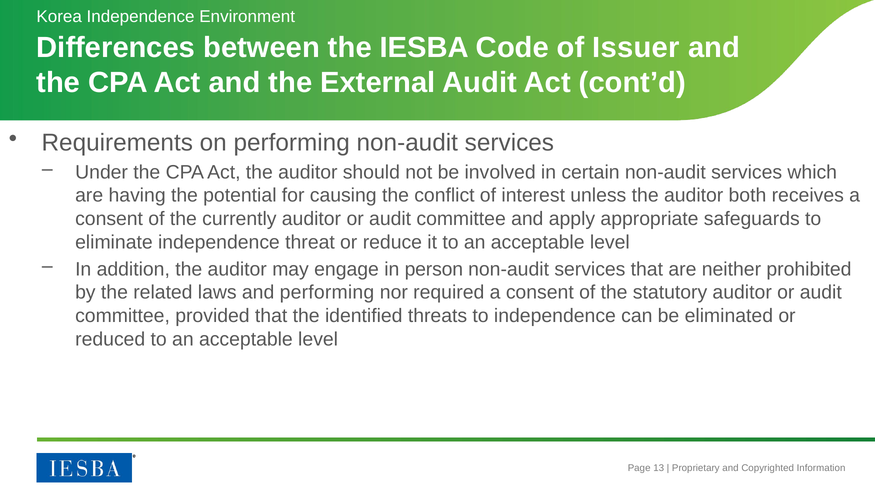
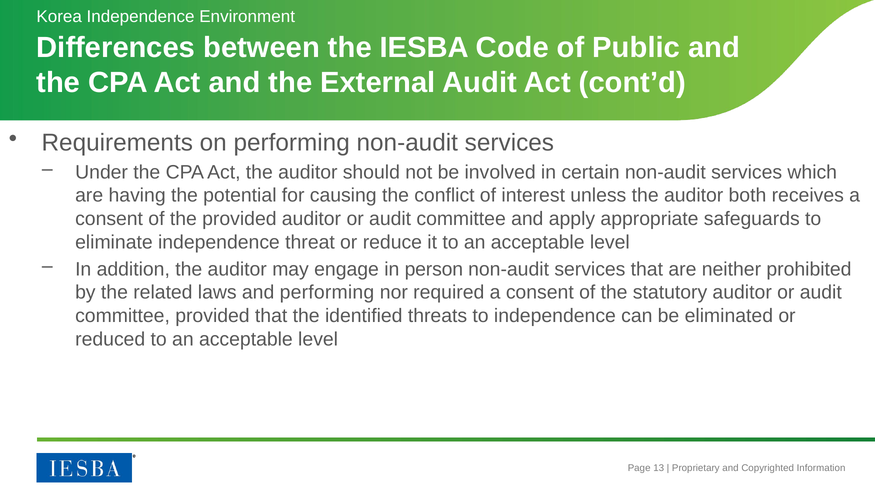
Issuer: Issuer -> Public
the currently: currently -> provided
